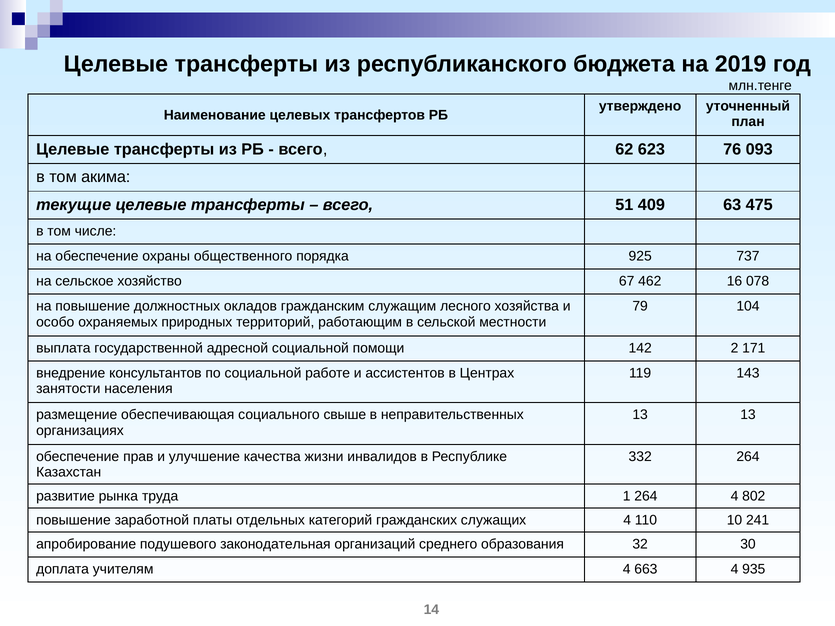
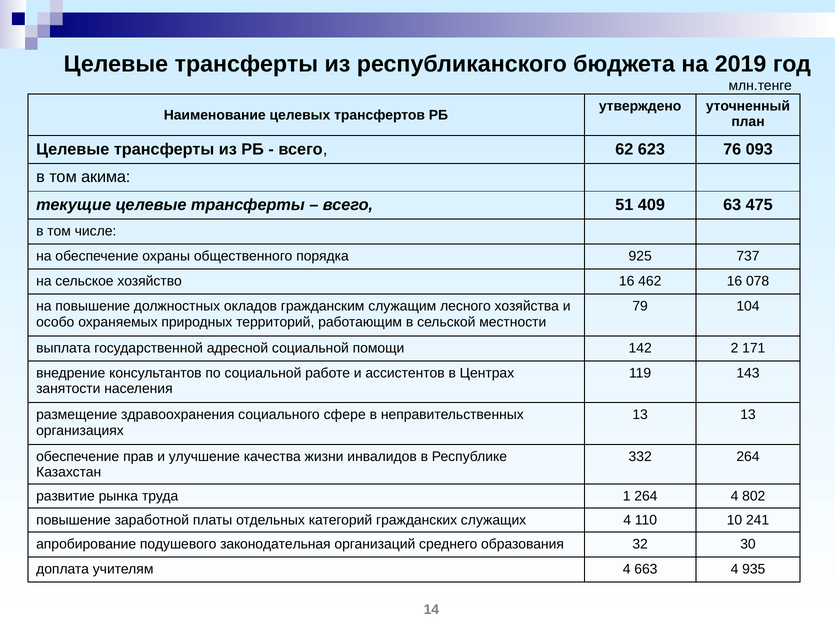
хозяйство 67: 67 -> 16
обеспечивающая: обеспечивающая -> здравоохранения
свыше: свыше -> сфере
